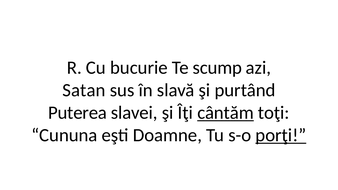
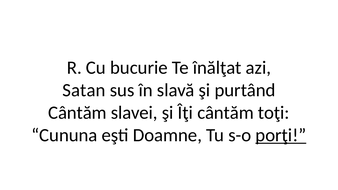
scump: scump -> înălţat
Puterea at (78, 113): Puterea -> Cântăm
cântăm at (226, 113) underline: present -> none
